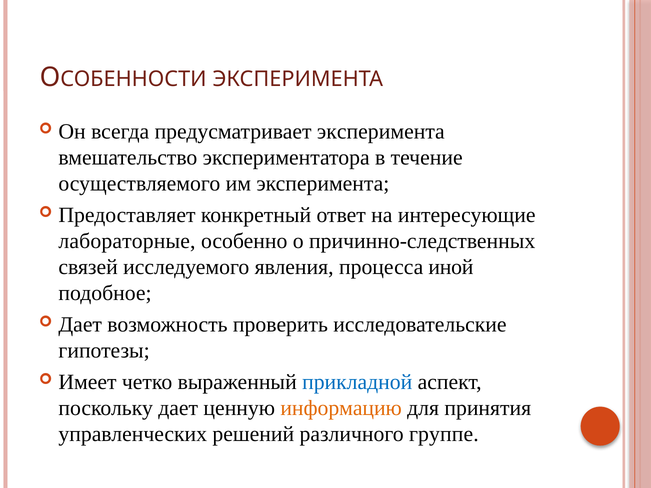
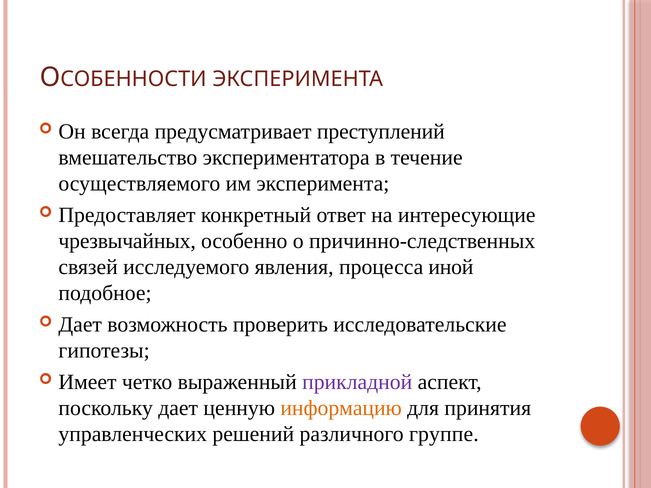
предусматривает эксперимента: эксперимента -> преступлений
лабораторные: лабораторные -> чрезвычайных
прикладной colour: blue -> purple
